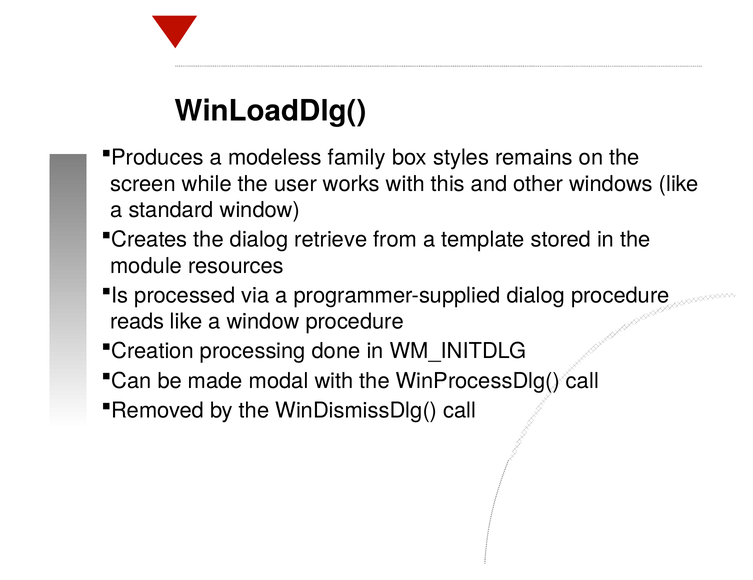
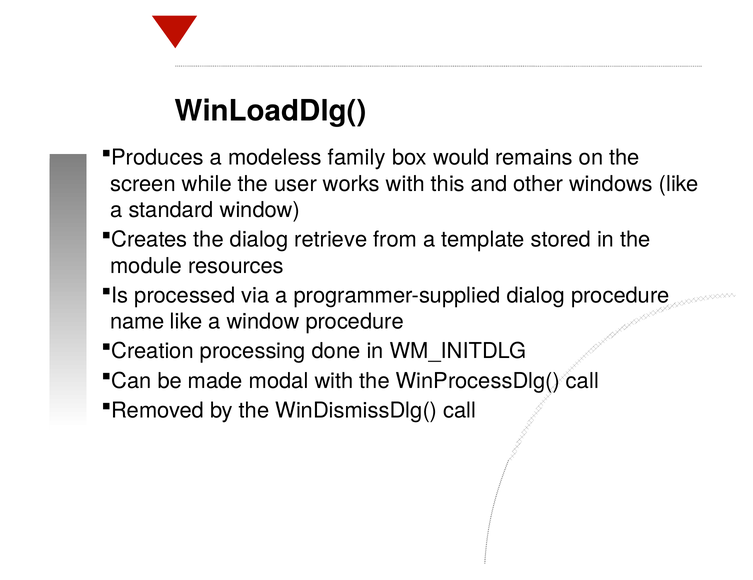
styles: styles -> would
reads: reads -> name
